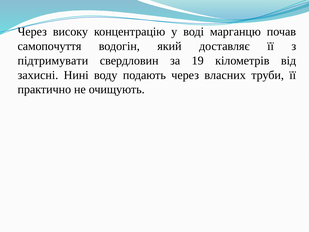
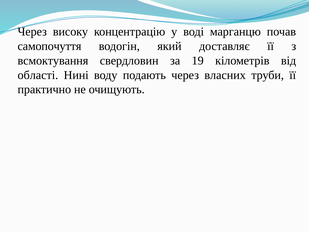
підтримувати: підтримувати -> всмоктування
захисні: захисні -> області
